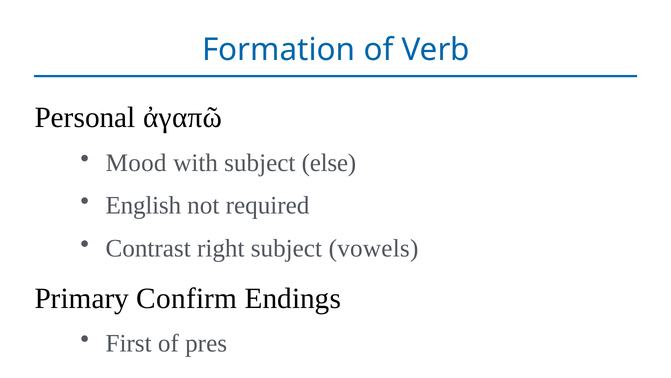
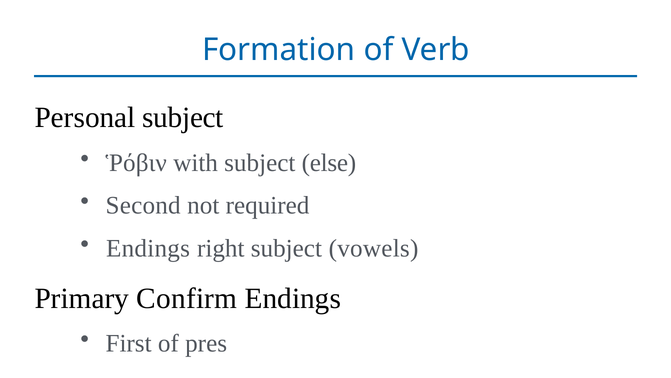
Personal ἀγαπῶ: ἀγαπῶ -> subject
Mood: Mood -> Ῥόβιν
English: English -> Second
Contrast at (148, 248): Contrast -> Endings
